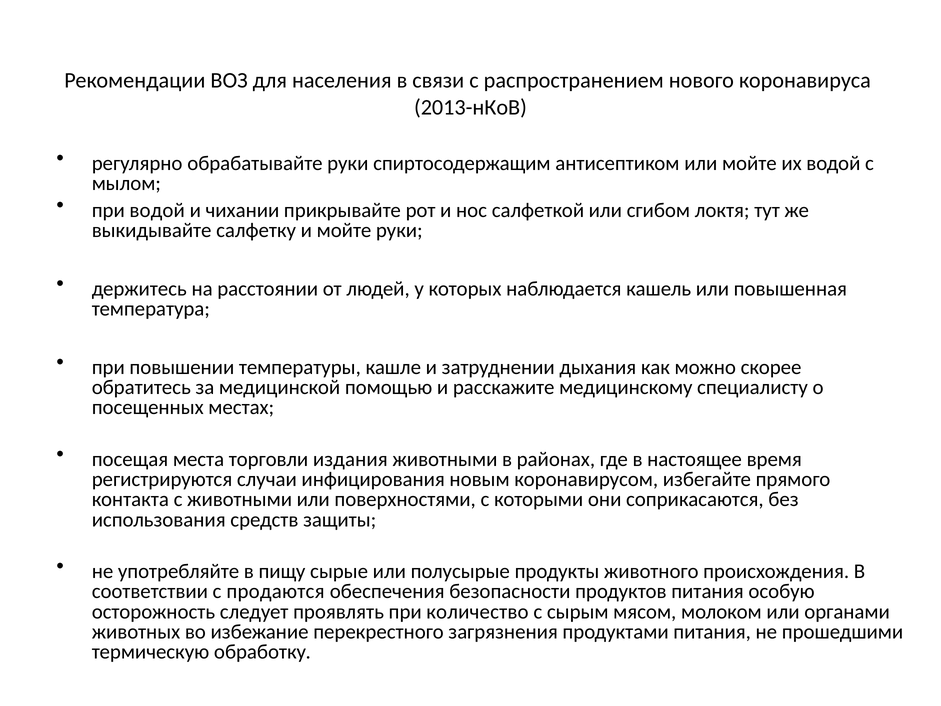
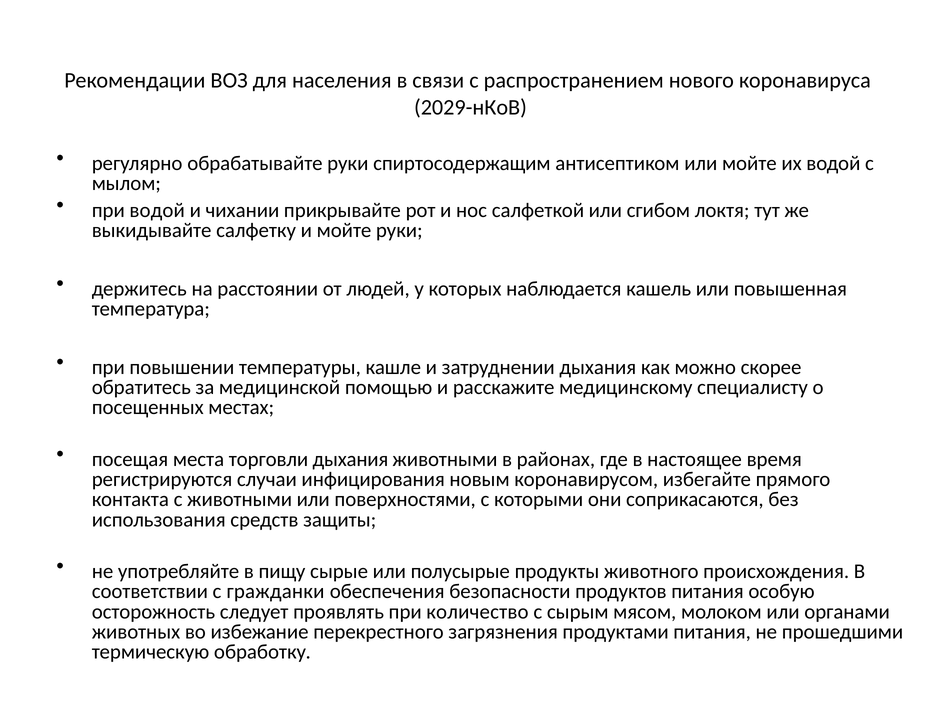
2013-нКоВ: 2013-нКоВ -> 2029-нКоВ
торговли издания: издания -> дыхания
продаются: продаются -> гражданки
